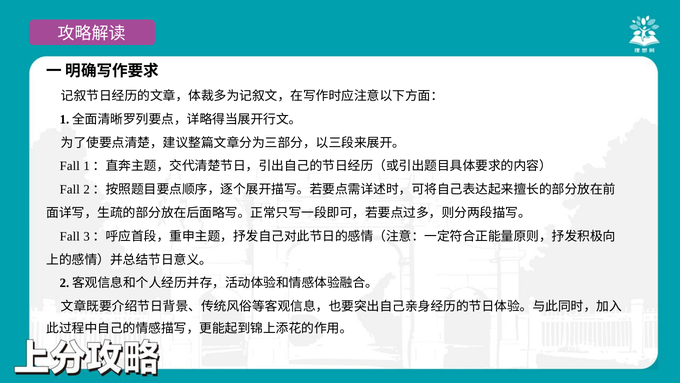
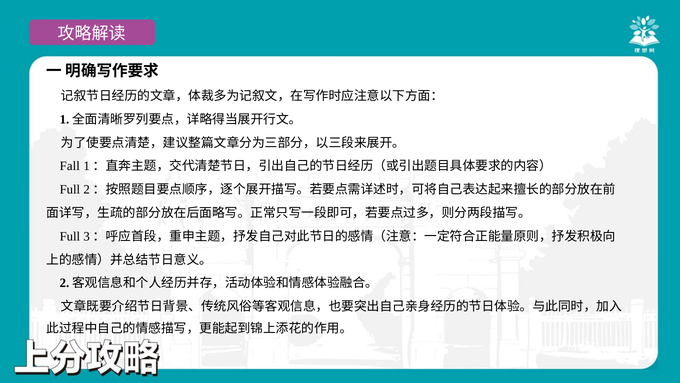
Fall at (70, 189): Fall -> Full
Fall at (70, 236): Fall -> Full
